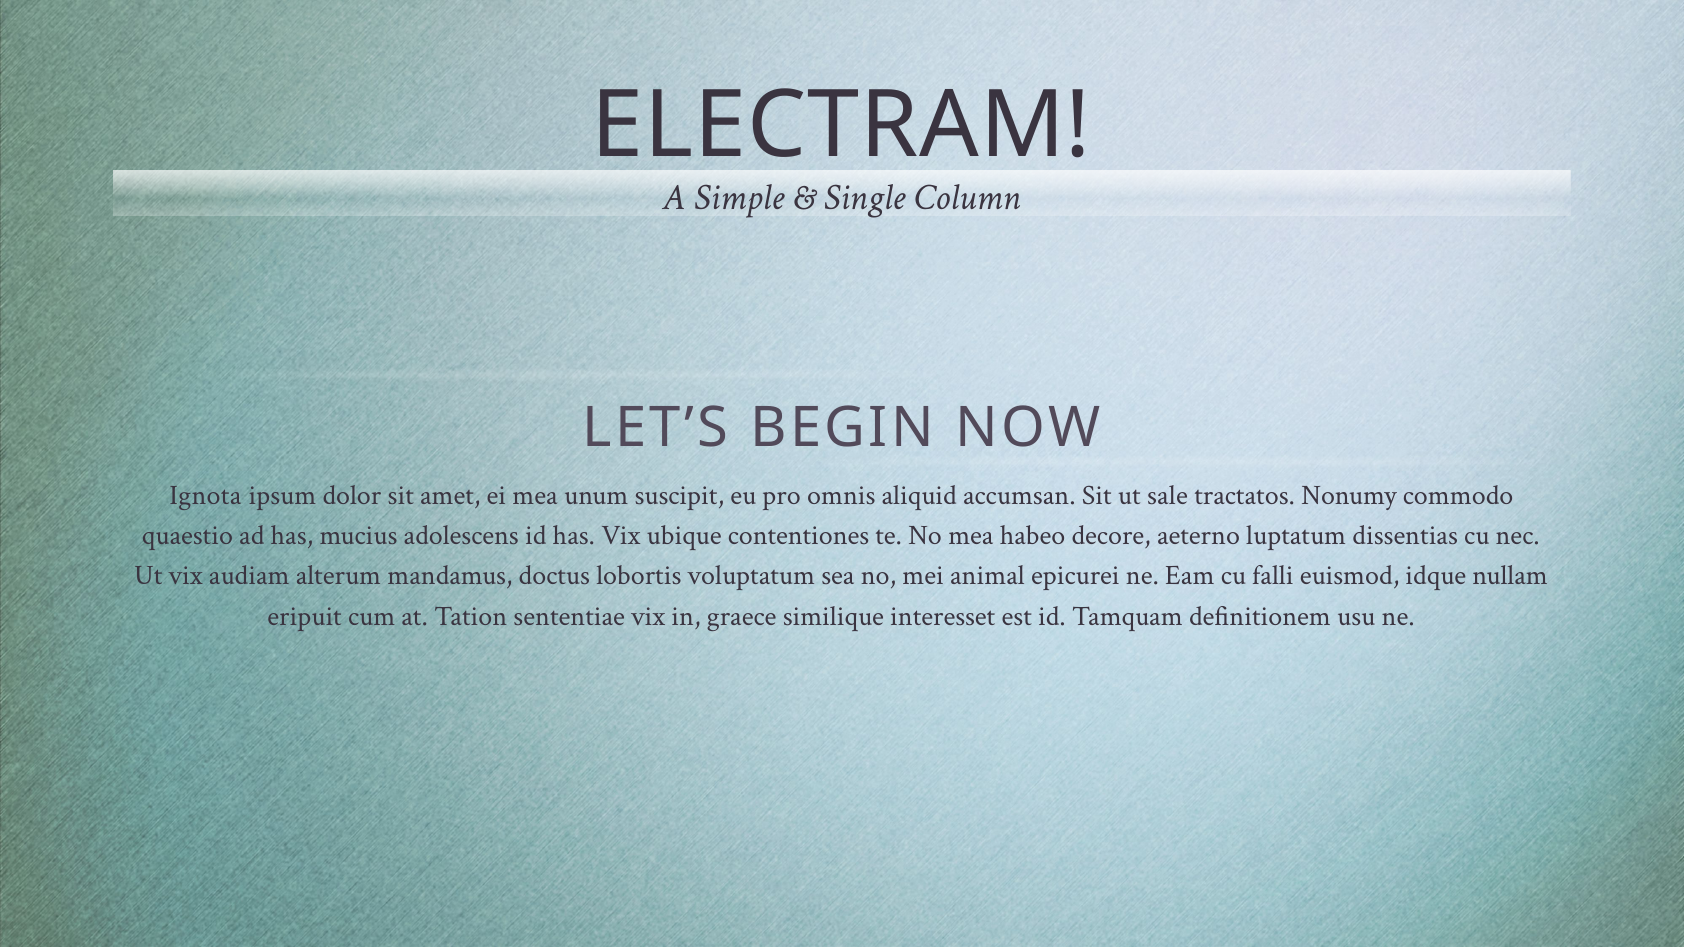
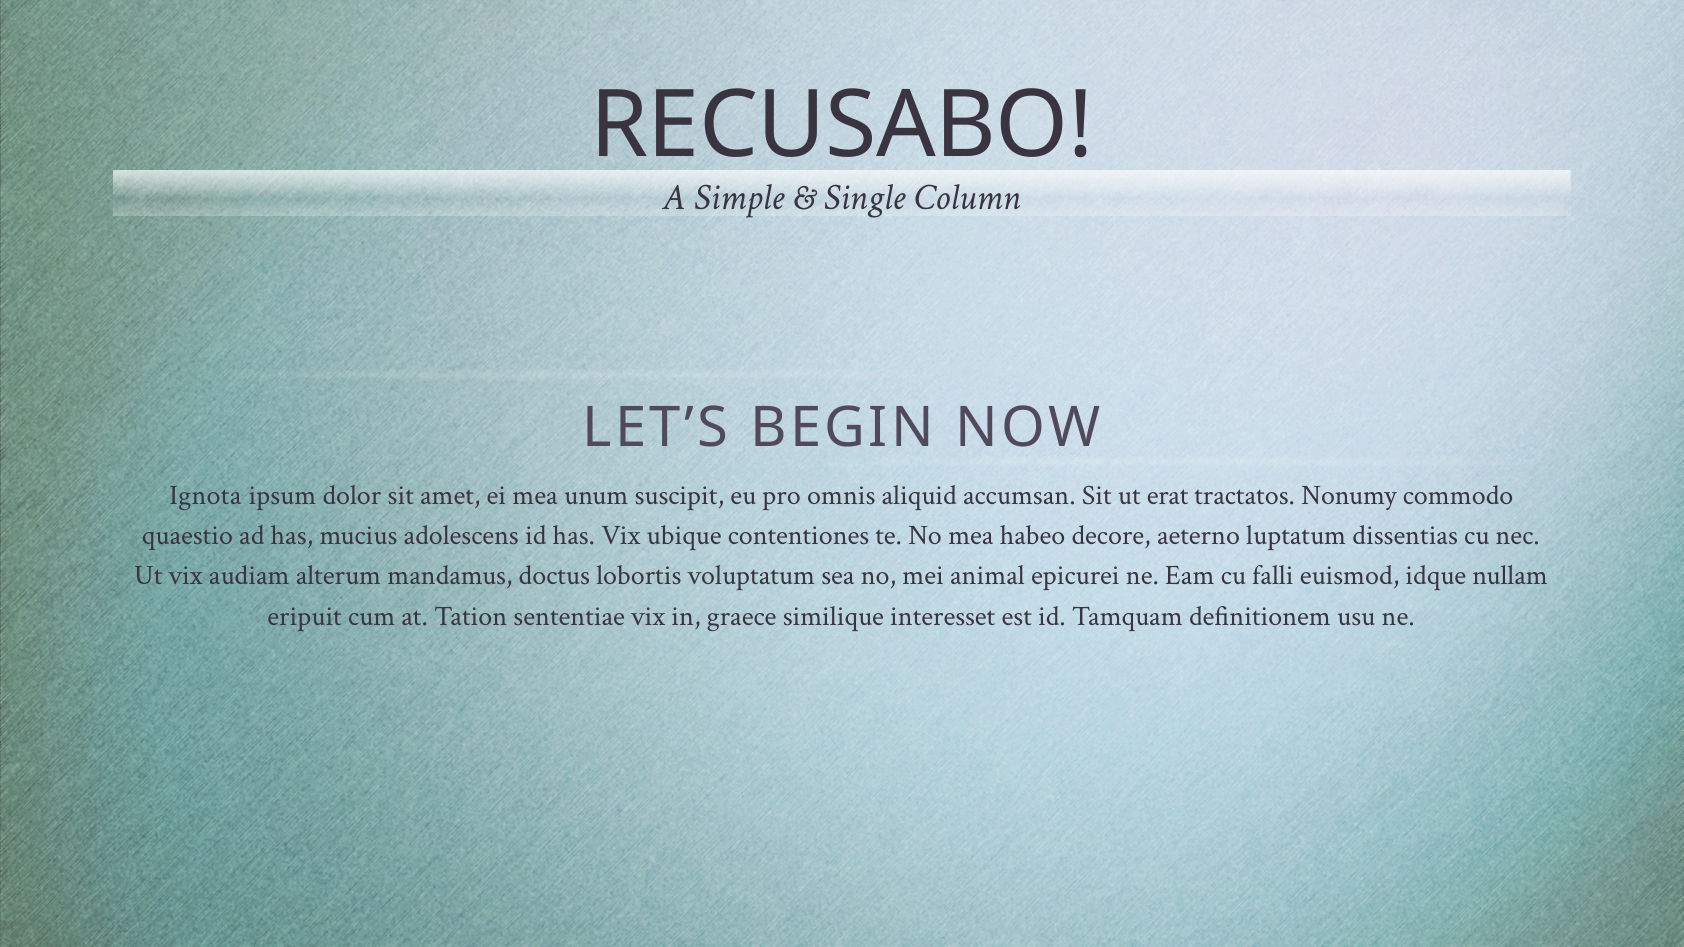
ELECTRAM: ELECTRAM -> RECUSABO
sale: sale -> erat
